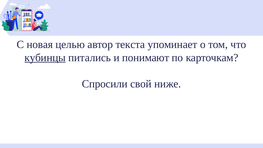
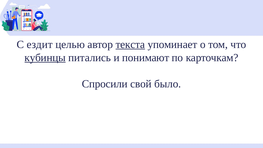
новая: новая -> ездит
текста underline: none -> present
ниже: ниже -> было
